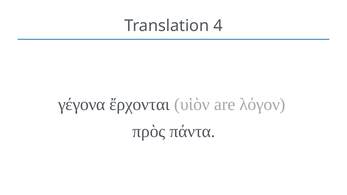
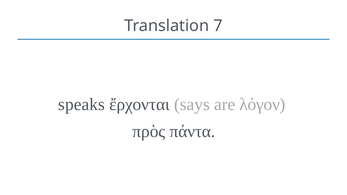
4: 4 -> 7
γέγονα: γέγονα -> speaks
υἱὸν: υἱὸν -> says
